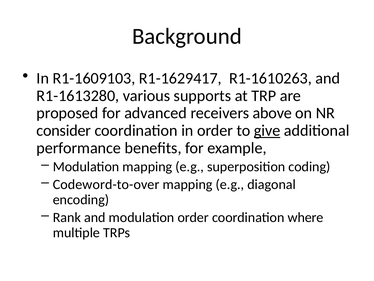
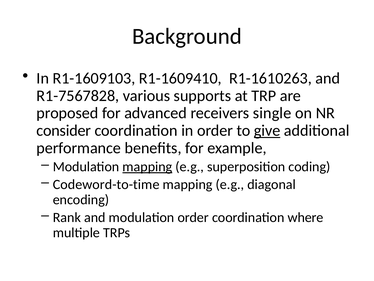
R1-1629417: R1-1629417 -> R1-1609410
R1-1613280: R1-1613280 -> R1-7567828
above: above -> single
mapping at (147, 166) underline: none -> present
Codeword-to-over: Codeword-to-over -> Codeword-to-time
